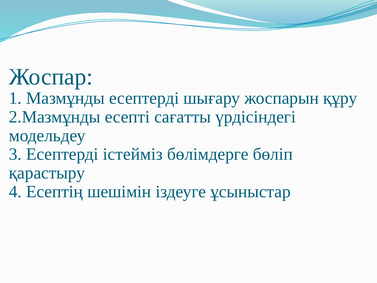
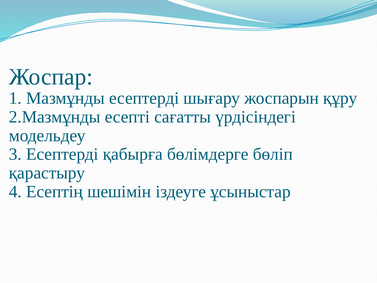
істейміз: істейміз -> қабырға
